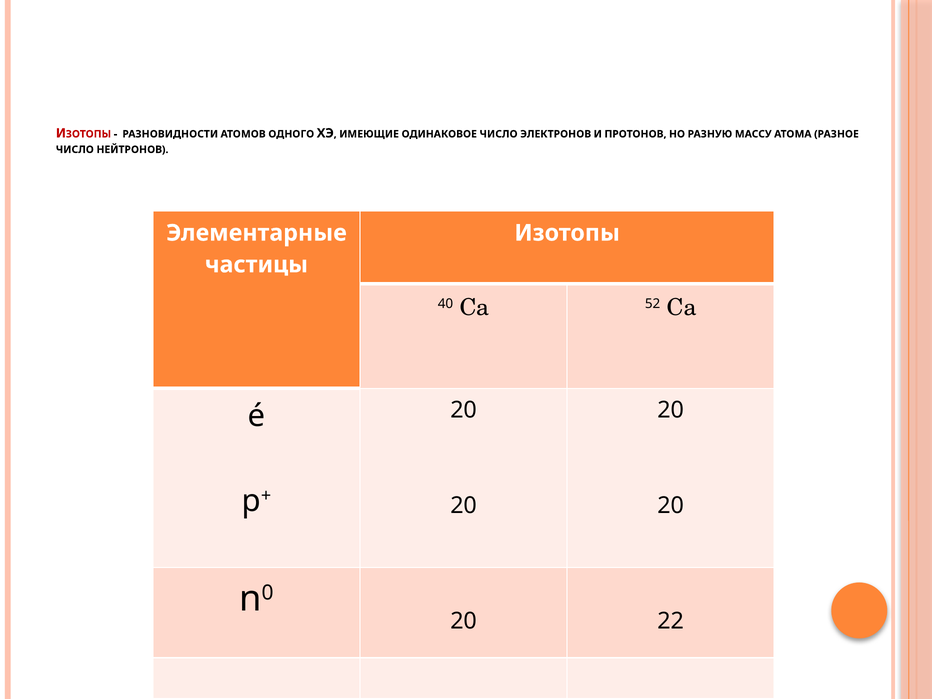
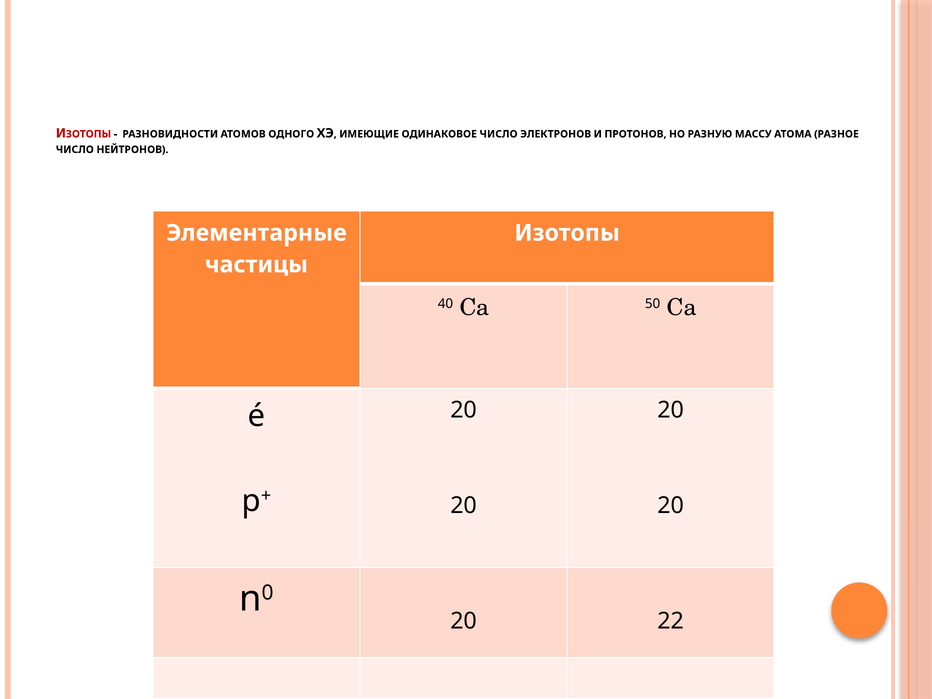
52: 52 -> 50
